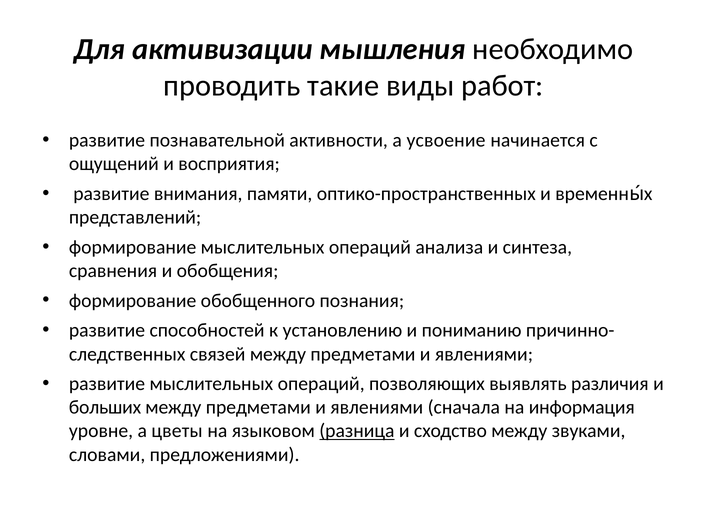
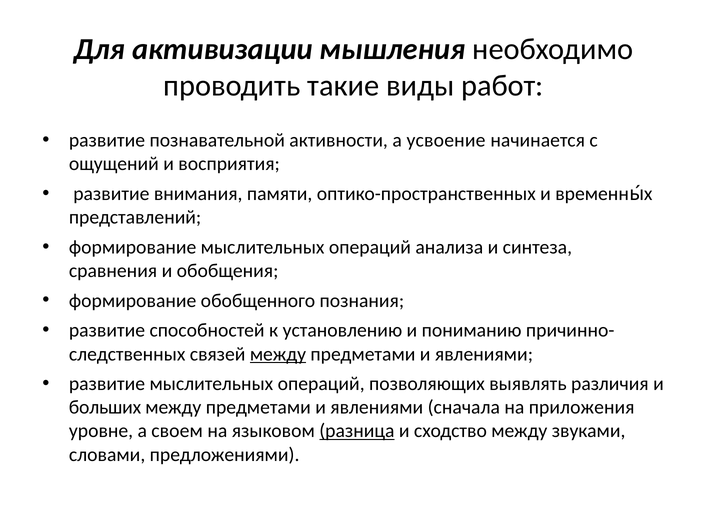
между at (278, 354) underline: none -> present
информация: информация -> приложения
цветы: цветы -> своем
